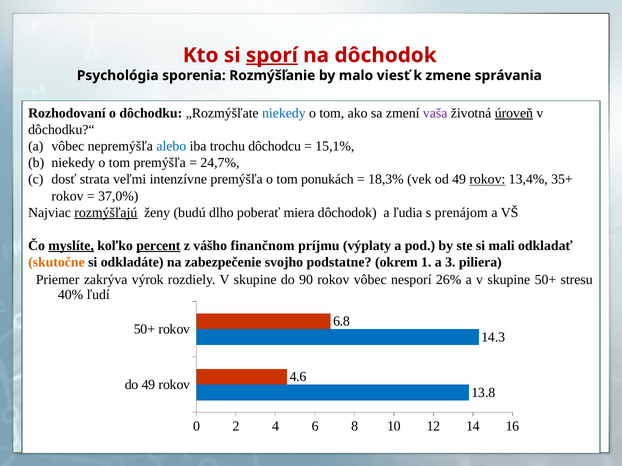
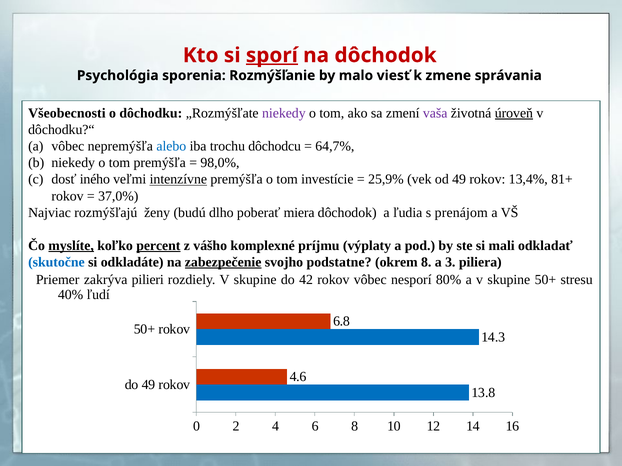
Rozhodovaní: Rozhodovaní -> Všeobecnosti
niekedy at (284, 113) colour: blue -> purple
15,1%: 15,1% -> 64,7%
24,7%: 24,7% -> 98,0%
strata: strata -> iného
intenzívne underline: none -> present
ponukách: ponukách -> investície
18,3%: 18,3% -> 25,9%
rokov at (487, 180) underline: present -> none
35+: 35+ -> 81+
rozmýšľajú underline: present -> none
finančnom: finančnom -> komplexné
skutočne colour: orange -> blue
zabezpečenie underline: none -> present
okrem 1: 1 -> 8
výrok: výrok -> pilieri
90: 90 -> 42
26%: 26% -> 80%
